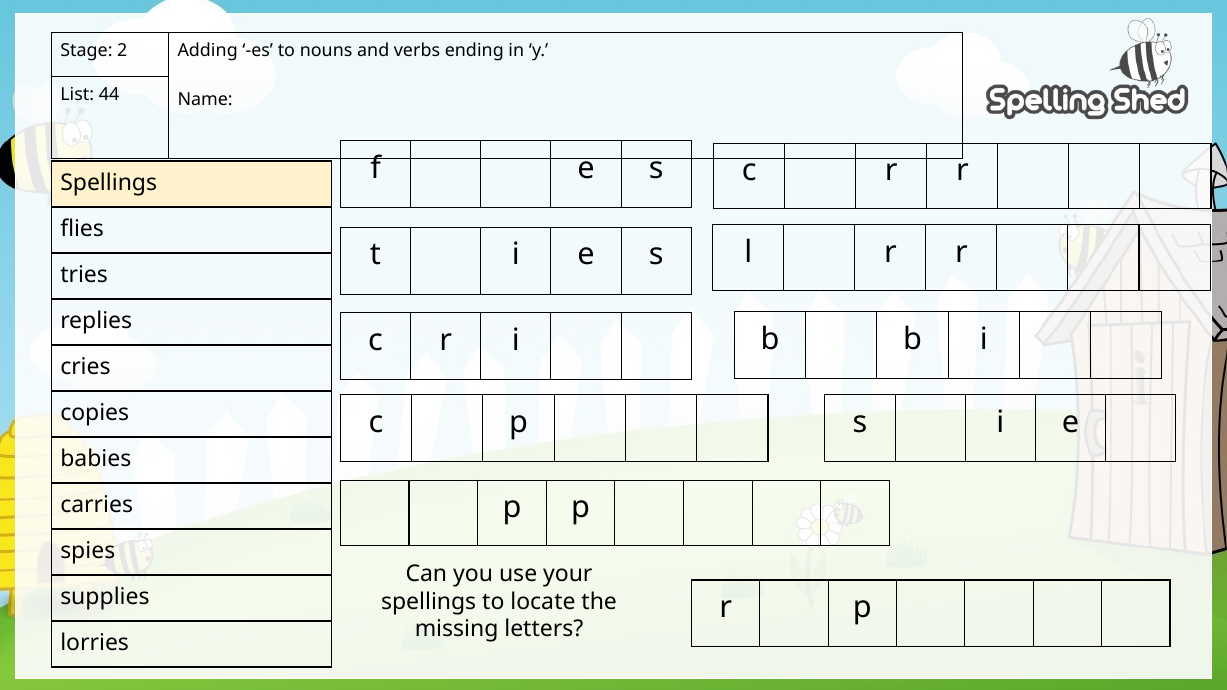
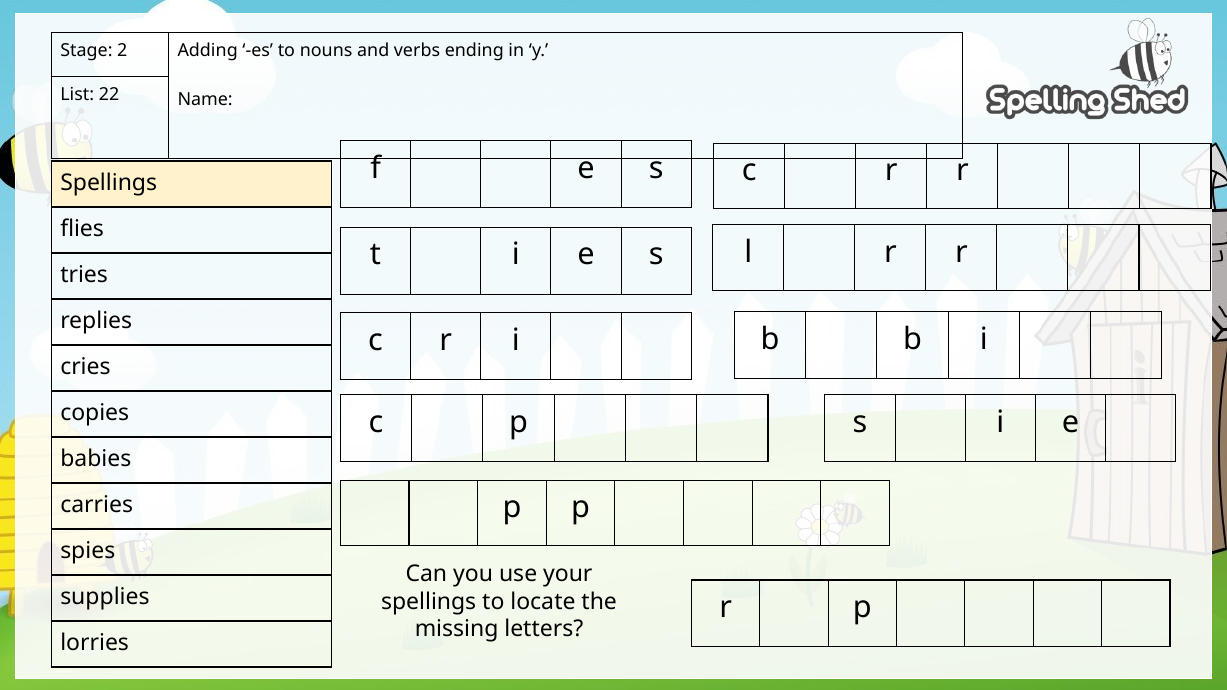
44: 44 -> 22
